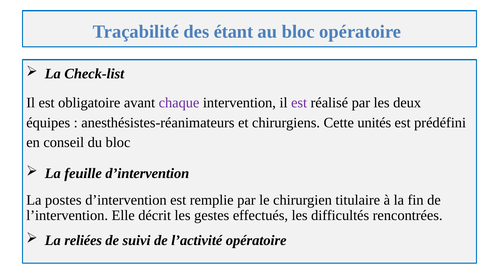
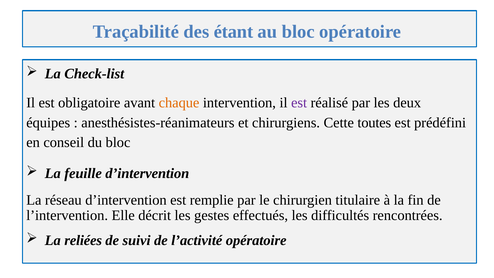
chaque colour: purple -> orange
unités: unités -> toutes
postes: postes -> réseau
